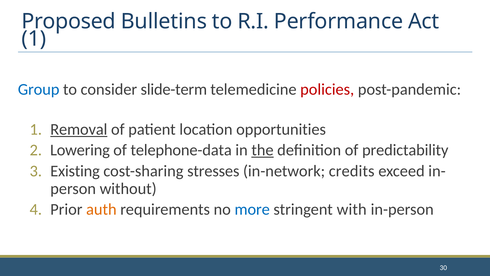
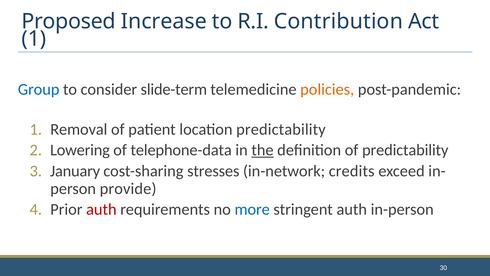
Bulletins: Bulletins -> Increase
Performance: Performance -> Contribution
policies colour: red -> orange
Removal underline: present -> none
location opportunities: opportunities -> predictability
Existing: Existing -> January
without: without -> provide
auth at (101, 209) colour: orange -> red
stringent with: with -> auth
